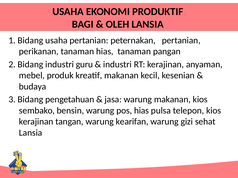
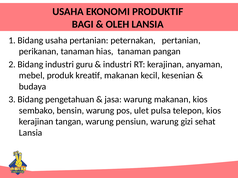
pos hias: hias -> ulet
kearifan: kearifan -> pensiun
